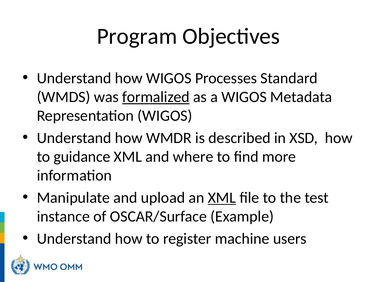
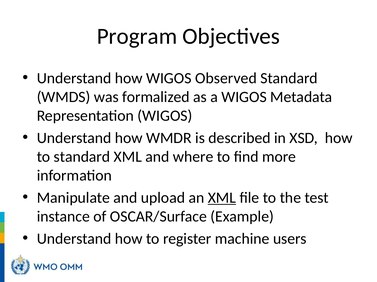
Processes: Processes -> Observed
formalized underline: present -> none
to guidance: guidance -> standard
